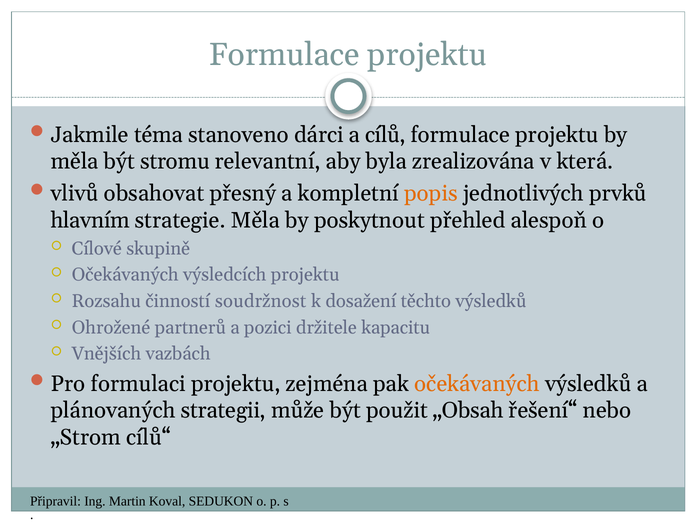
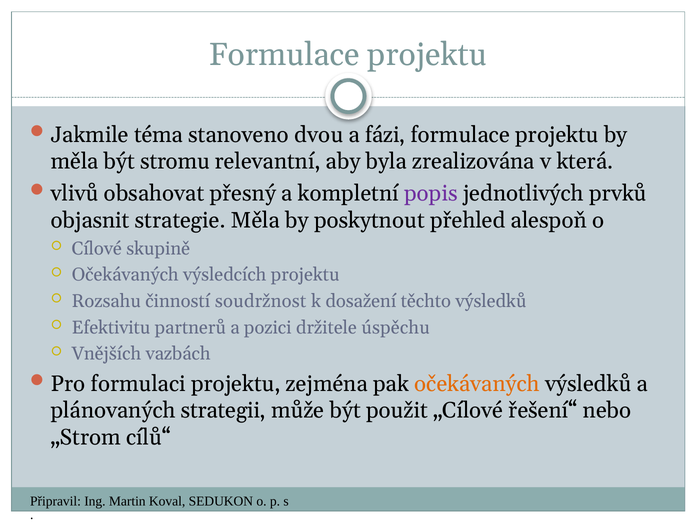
dárci: dárci -> dvou
cílů: cílů -> fázi
popis colour: orange -> purple
hlavním: hlavním -> objasnit
Ohrožené: Ohrožené -> Efektivitu
kapacitu: kapacitu -> úspěchu
„Obsah: „Obsah -> „Cílové
